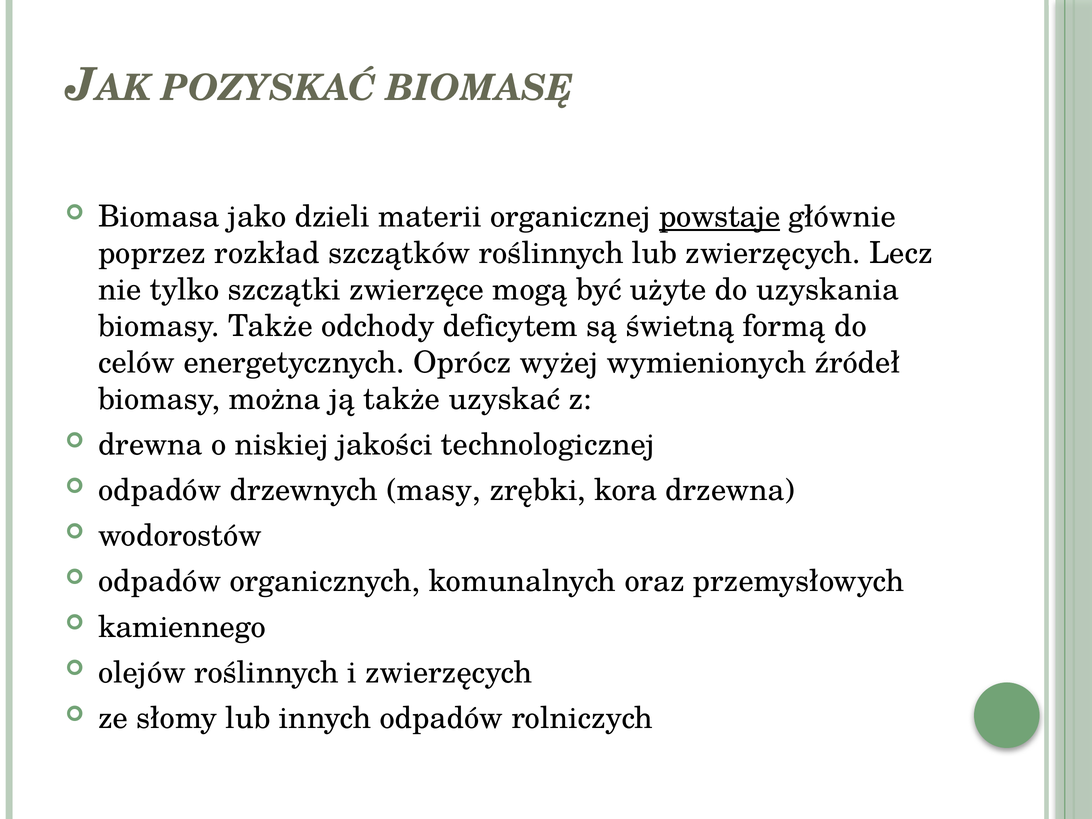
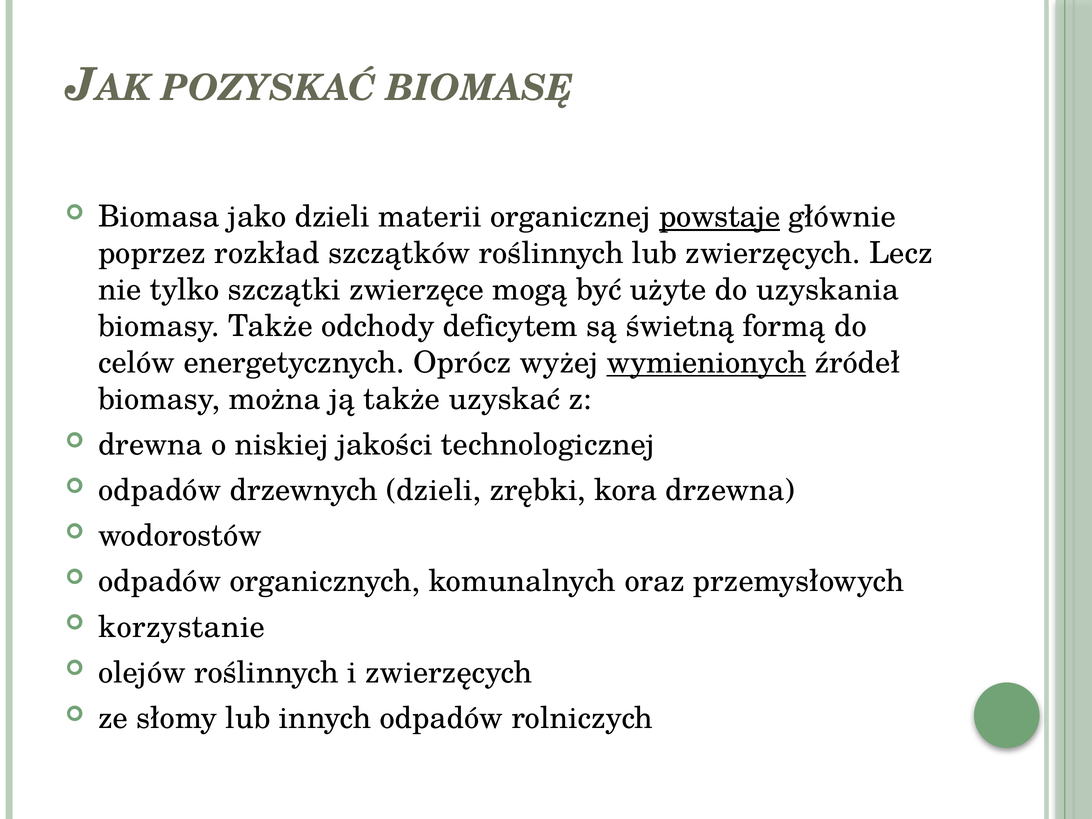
wymienionych underline: none -> present
drzewnych masy: masy -> dzieli
kamiennego: kamiennego -> korzystanie
